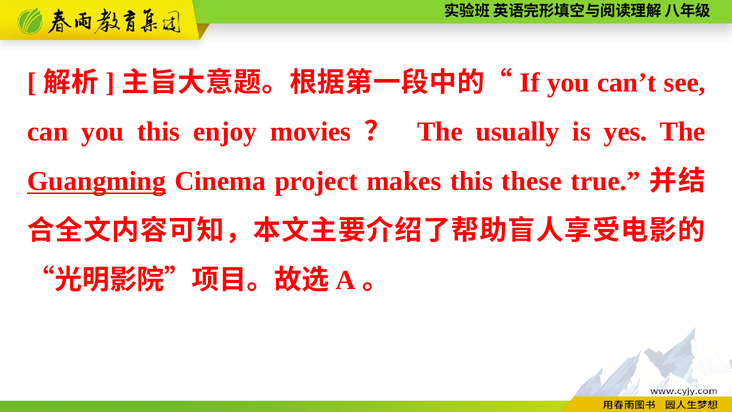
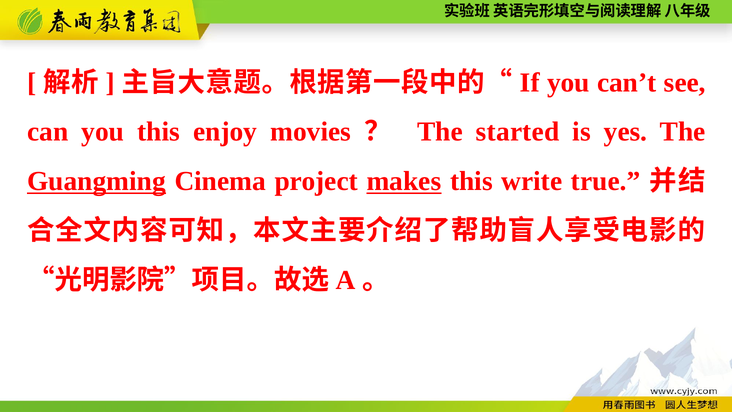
usually: usually -> started
makes underline: none -> present
these: these -> write
